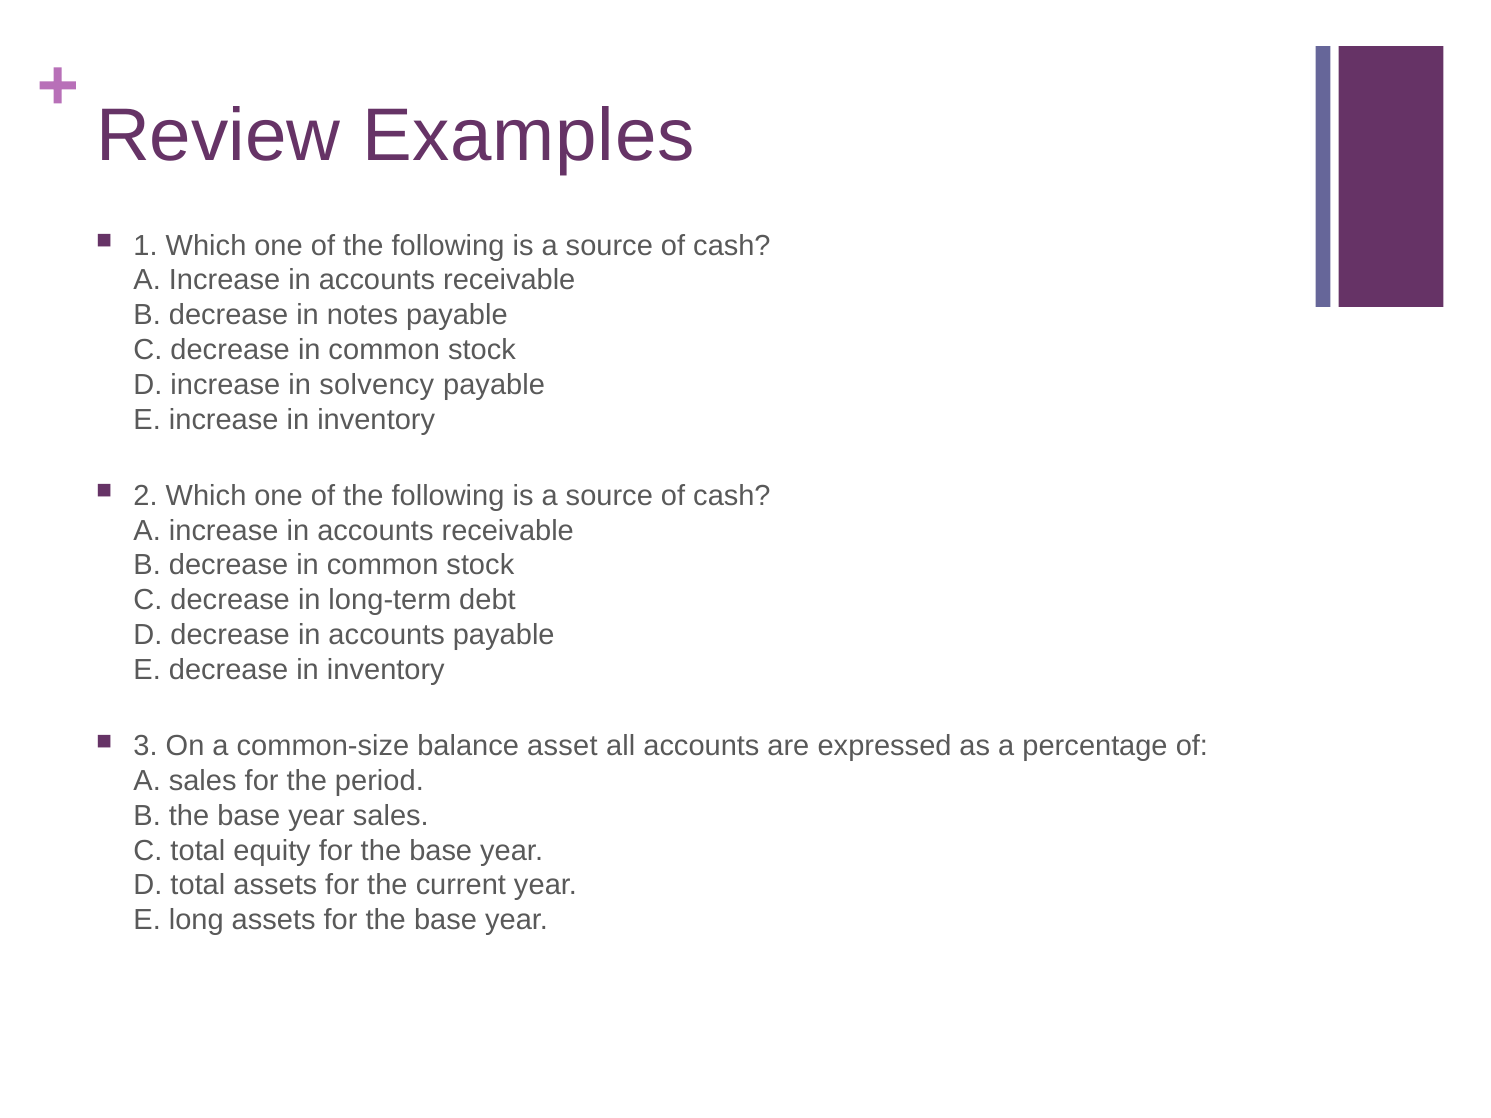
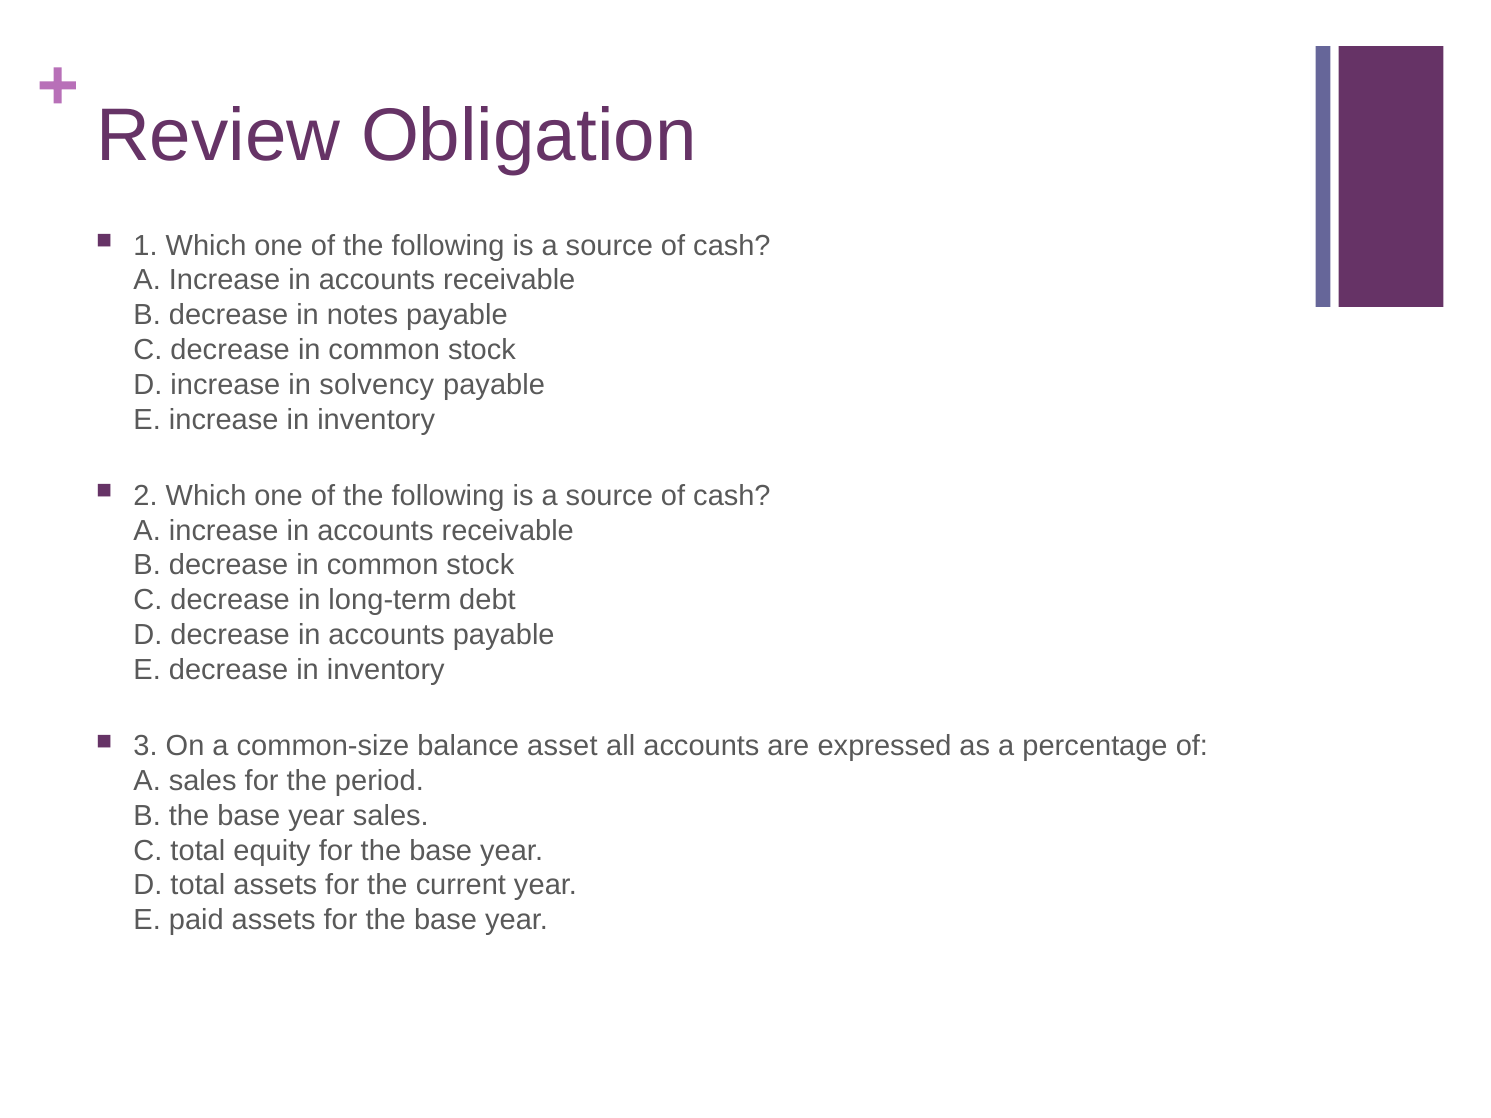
Examples: Examples -> Obligation
long: long -> paid
